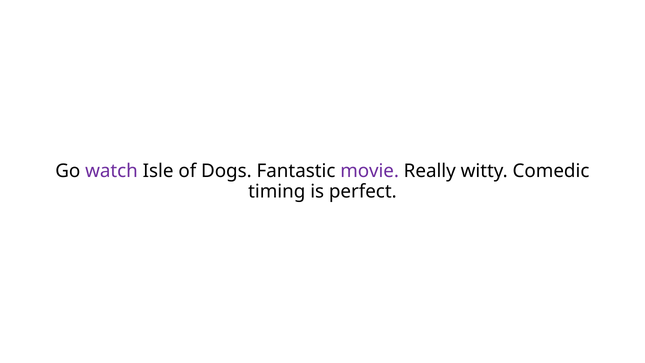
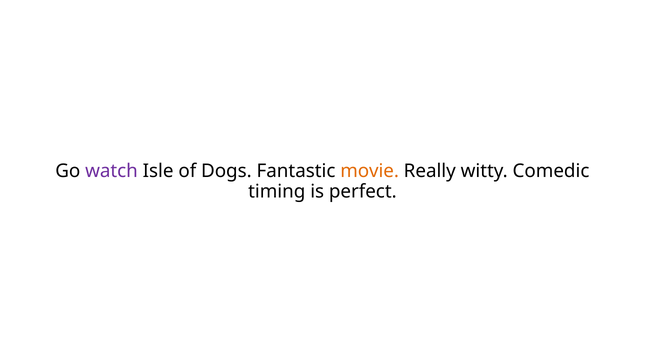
movie colour: purple -> orange
